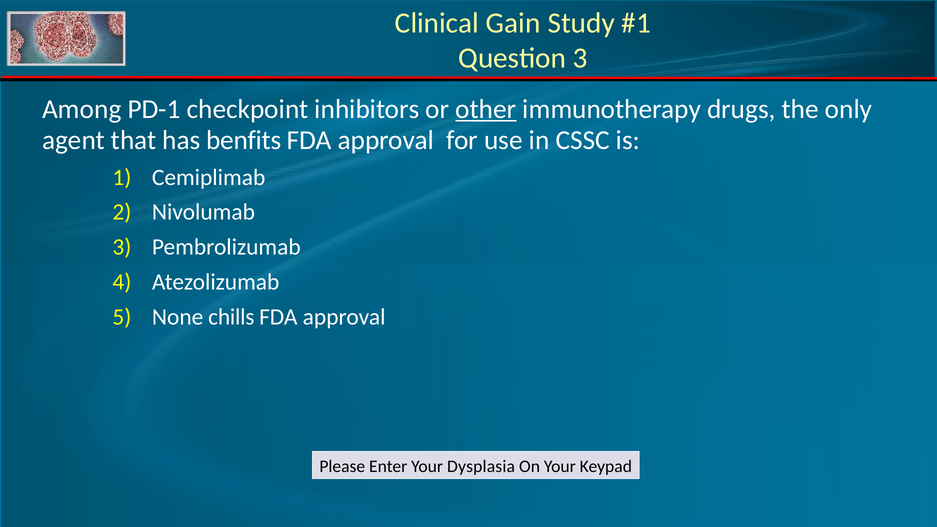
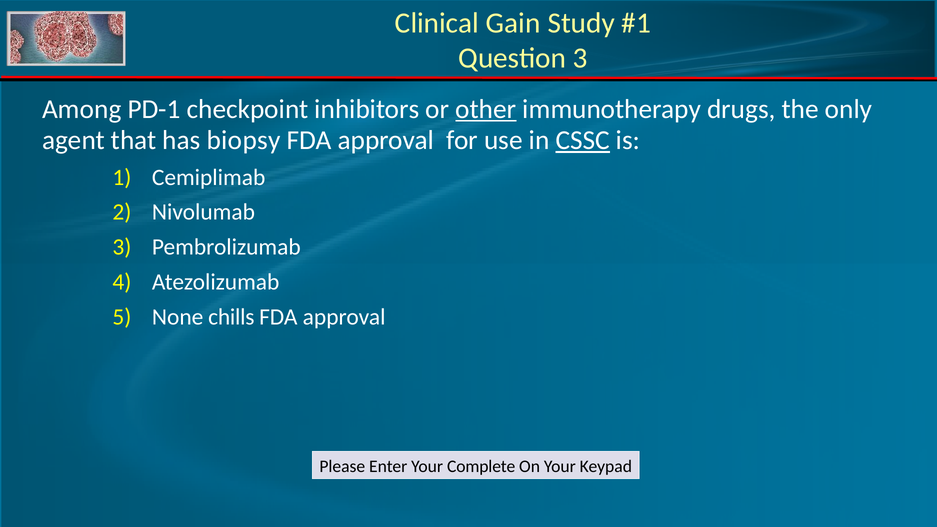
benfits: benfits -> biopsy
CSSC underline: none -> present
Dysplasia: Dysplasia -> Complete
